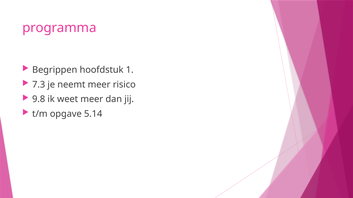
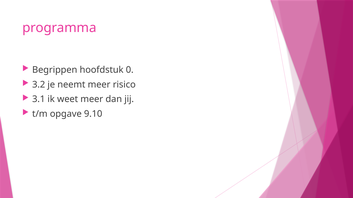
1: 1 -> 0
7.3: 7.3 -> 3.2
9.8: 9.8 -> 3.1
5.14: 5.14 -> 9.10
